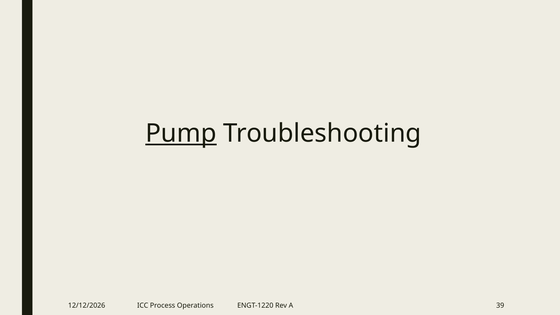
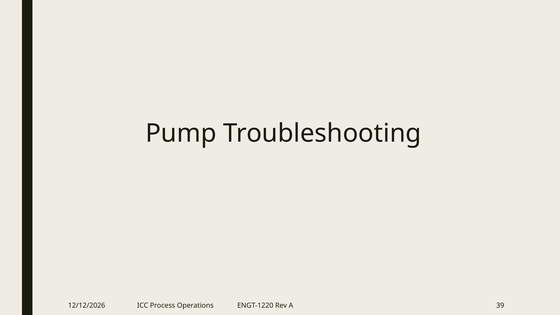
Pump underline: present -> none
